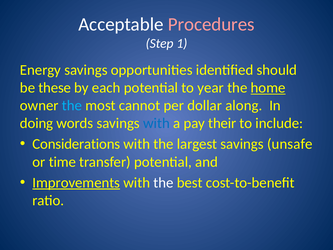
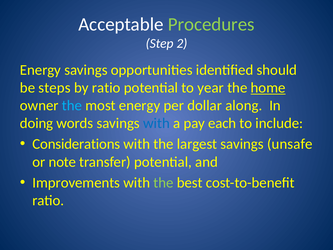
Procedures colour: pink -> light green
1: 1 -> 2
these: these -> steps
by each: each -> ratio
most cannot: cannot -> energy
their: their -> each
time: time -> note
Improvements underline: present -> none
the at (163, 182) colour: white -> light green
